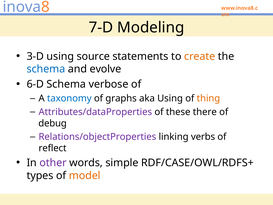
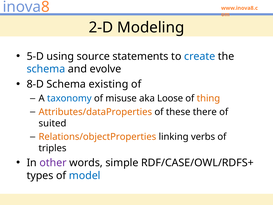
7-D: 7-D -> 2-D
3-D: 3-D -> 5-D
create colour: orange -> blue
6-D: 6-D -> 8-D
verbose: verbose -> existing
graphs: graphs -> misuse
aka Using: Using -> Loose
Attributes/dataProperties colour: purple -> orange
debug: debug -> suited
Relations/objectProperties colour: purple -> orange
reflect: reflect -> triples
model colour: orange -> blue
